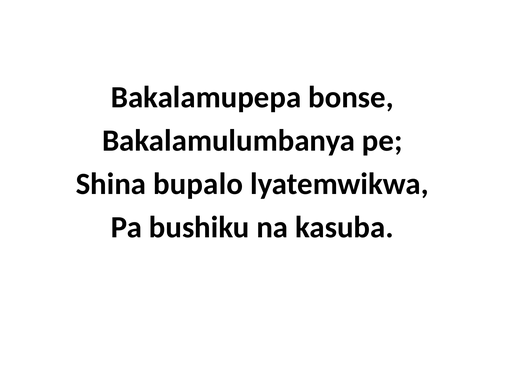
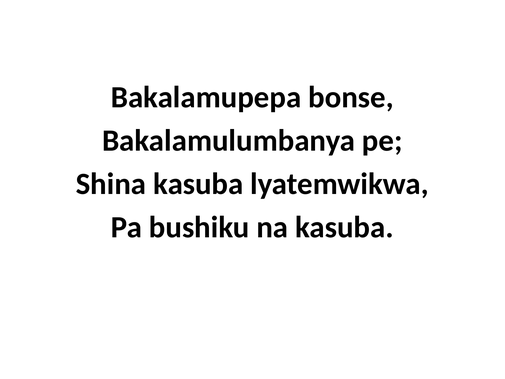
Shina bupalo: bupalo -> kasuba
